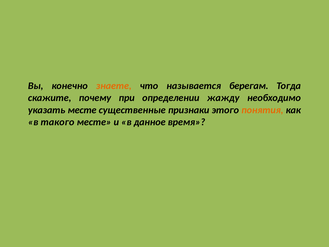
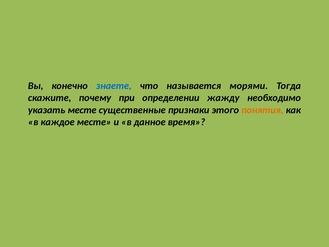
знаете colour: orange -> blue
берегам: берегам -> морями
такого: такого -> каждое
